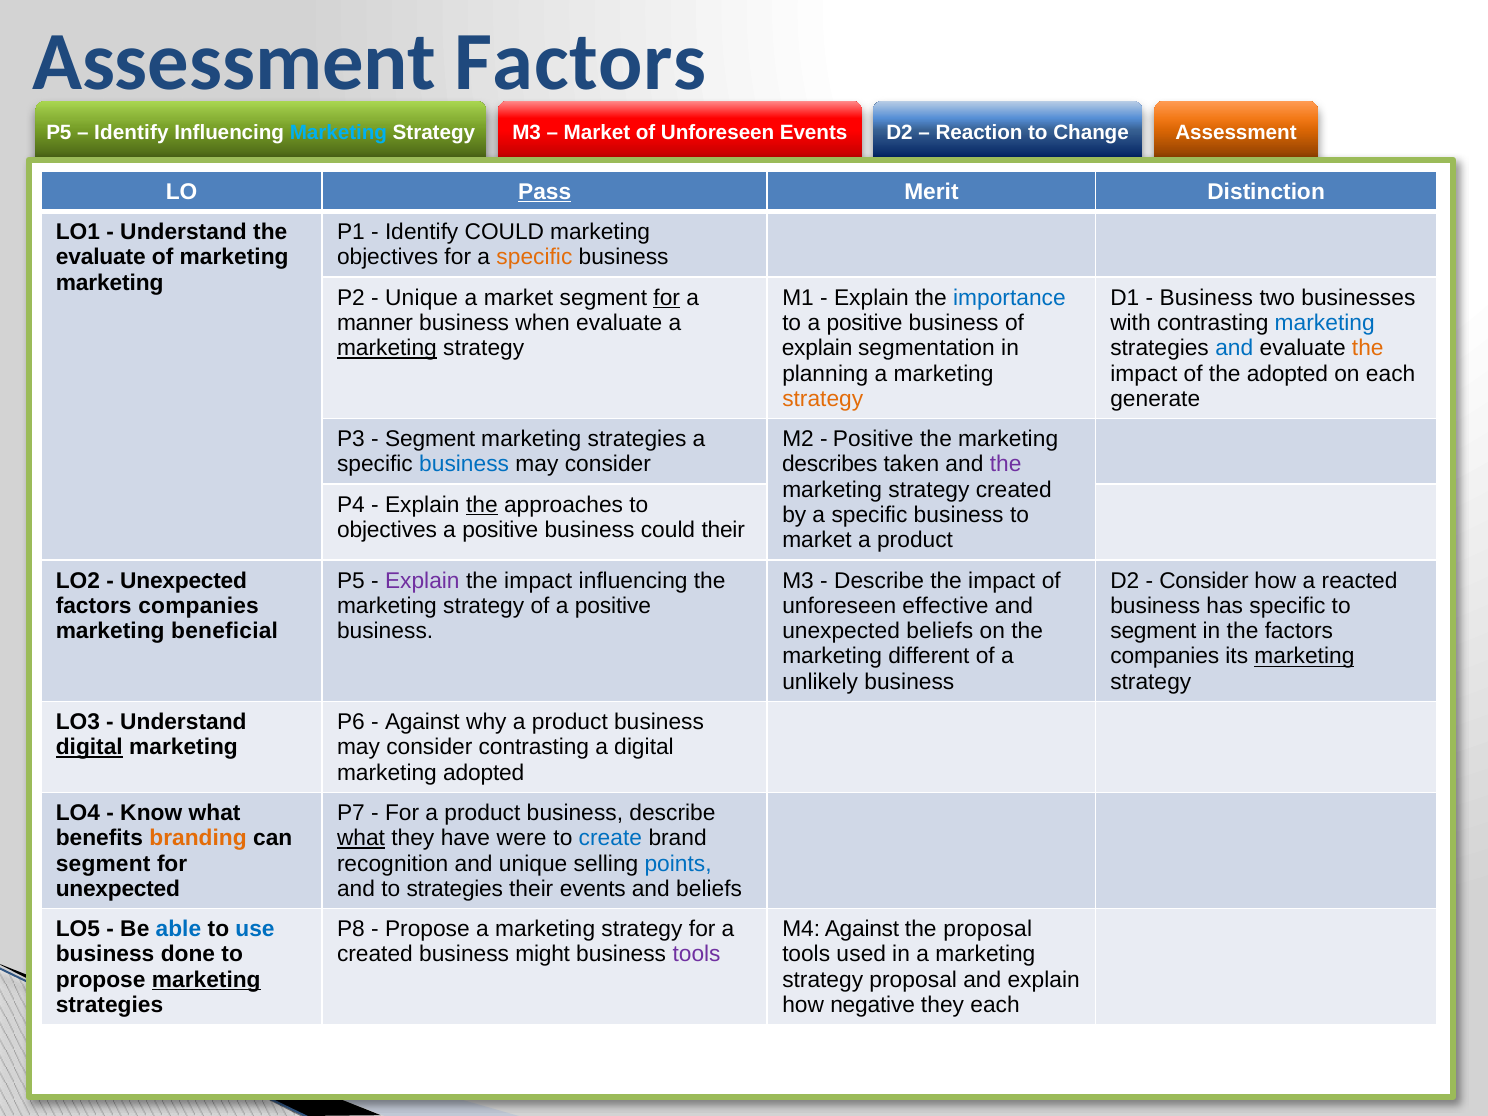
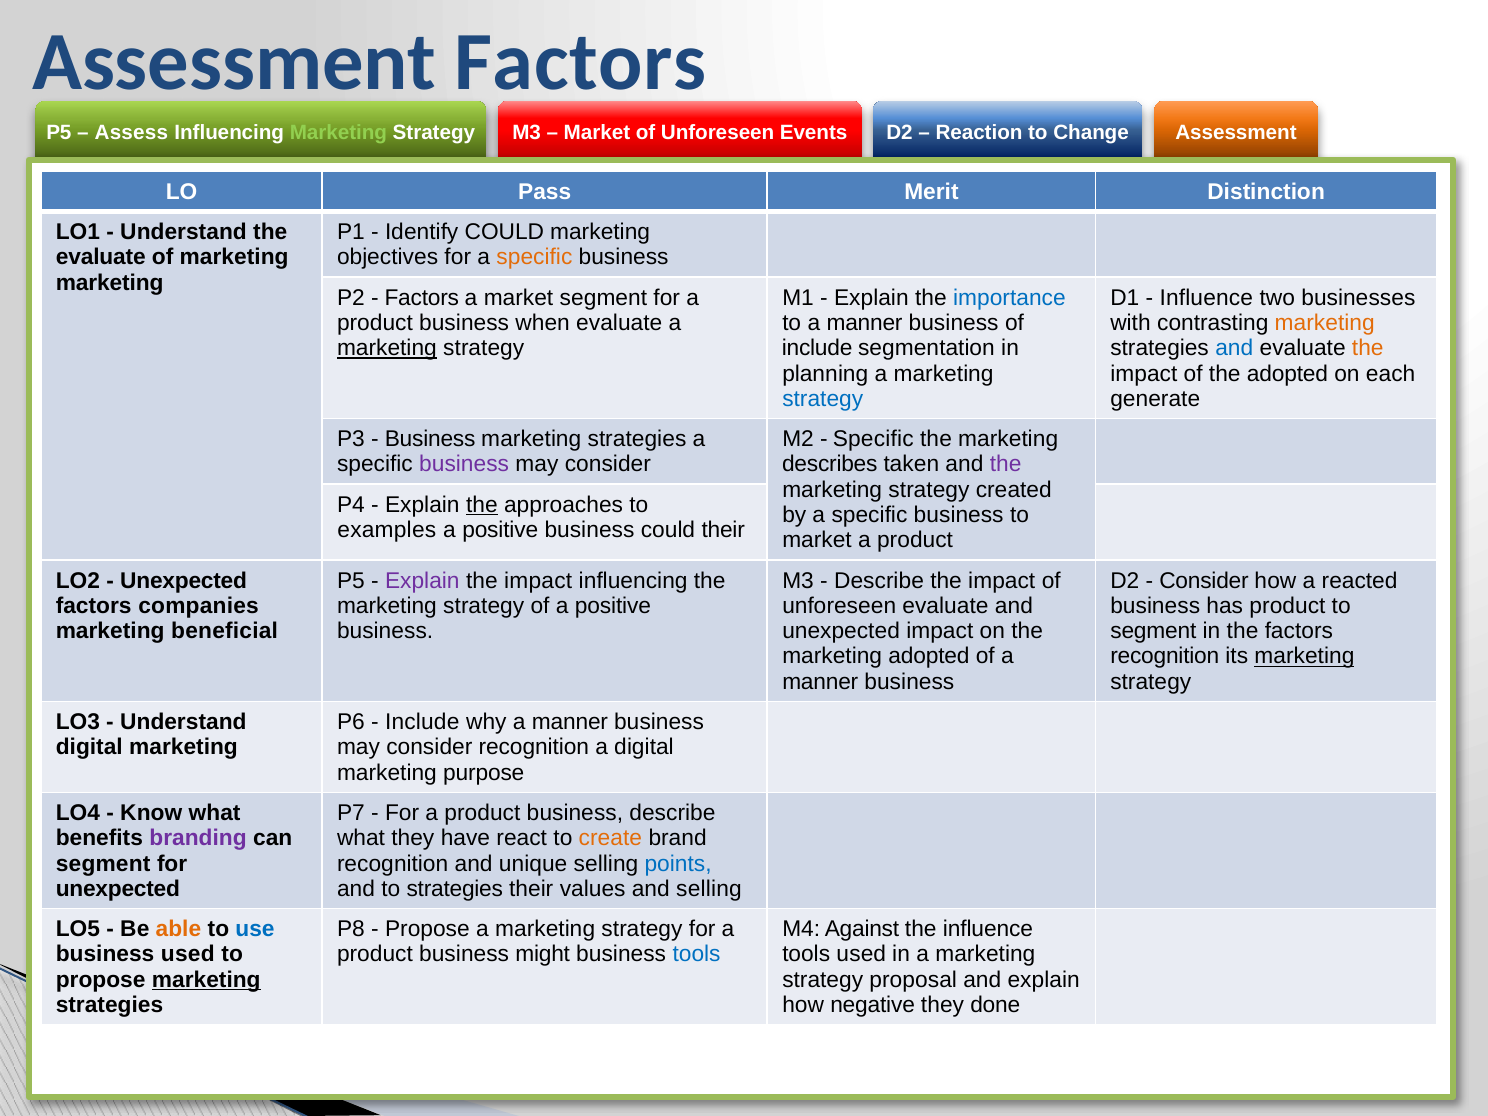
Identify at (131, 133): Identify -> Assess
Marketing at (338, 133) colour: light blue -> light green
Pass underline: present -> none
Unique at (422, 298): Unique -> Factors
for at (667, 298) underline: present -> none
Business at (1206, 298): Business -> Influence
manner at (375, 323): manner -> product
to a positive: positive -> manner
marketing at (1325, 323) colour: blue -> orange
explain at (817, 348): explain -> include
strategy at (823, 399) colour: orange -> blue
Segment at (430, 439): Segment -> Business
Positive at (873, 439): Positive -> Specific
business at (464, 464) colour: blue -> purple
objectives at (387, 530): objectives -> examples
unforeseen effective: effective -> evaluate
has specific: specific -> product
unexpected beliefs: beliefs -> impact
marketing different: different -> adopted
companies at (1165, 656): companies -> recognition
unlikely at (820, 682): unlikely -> manner
Against at (422, 722): Against -> Include
why a product: product -> manner
digital at (89, 747) underline: present -> none
consider contrasting: contrasting -> recognition
marketing adopted: adopted -> purpose
branding colour: orange -> purple
what at (361, 838) underline: present -> none
were: were -> react
create colour: blue -> orange
their events: events -> values
and beliefs: beliefs -> selling
able colour: blue -> orange
the proposal: proposal -> influence
business done: done -> used
created at (375, 954): created -> product
tools at (697, 954) colour: purple -> blue
they each: each -> done
